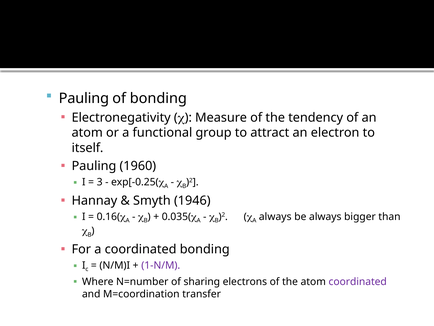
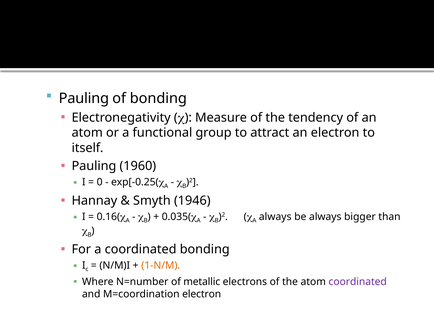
3: 3 -> 0
1-N/M colour: purple -> orange
sharing: sharing -> metallic
M=coordination transfer: transfer -> electron
